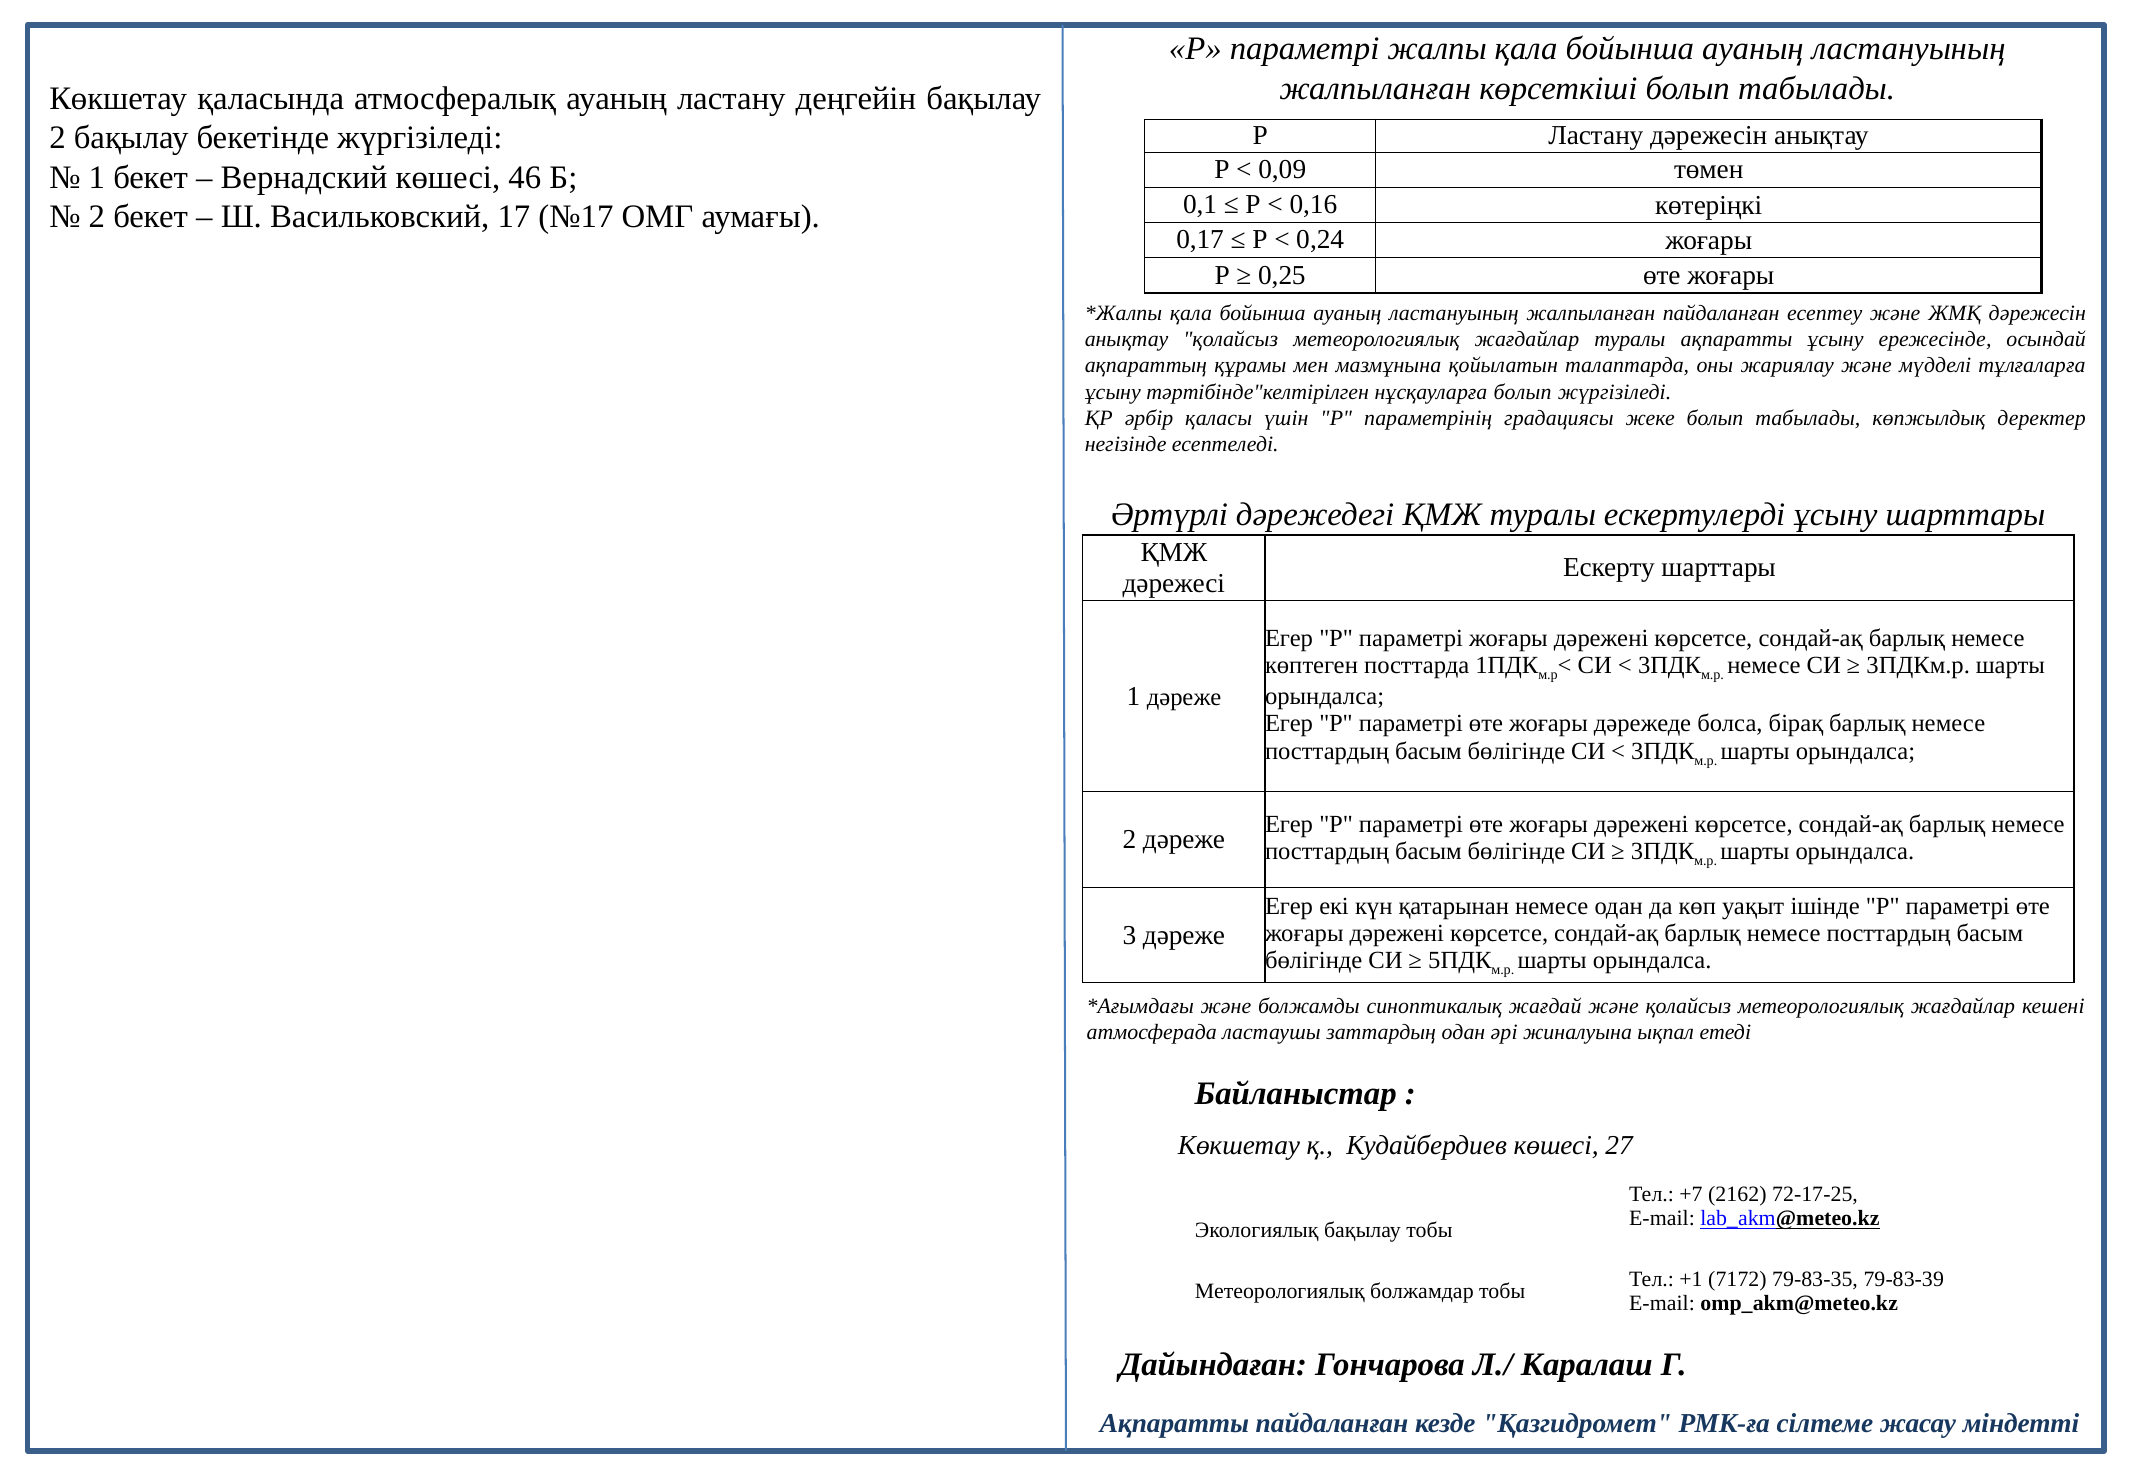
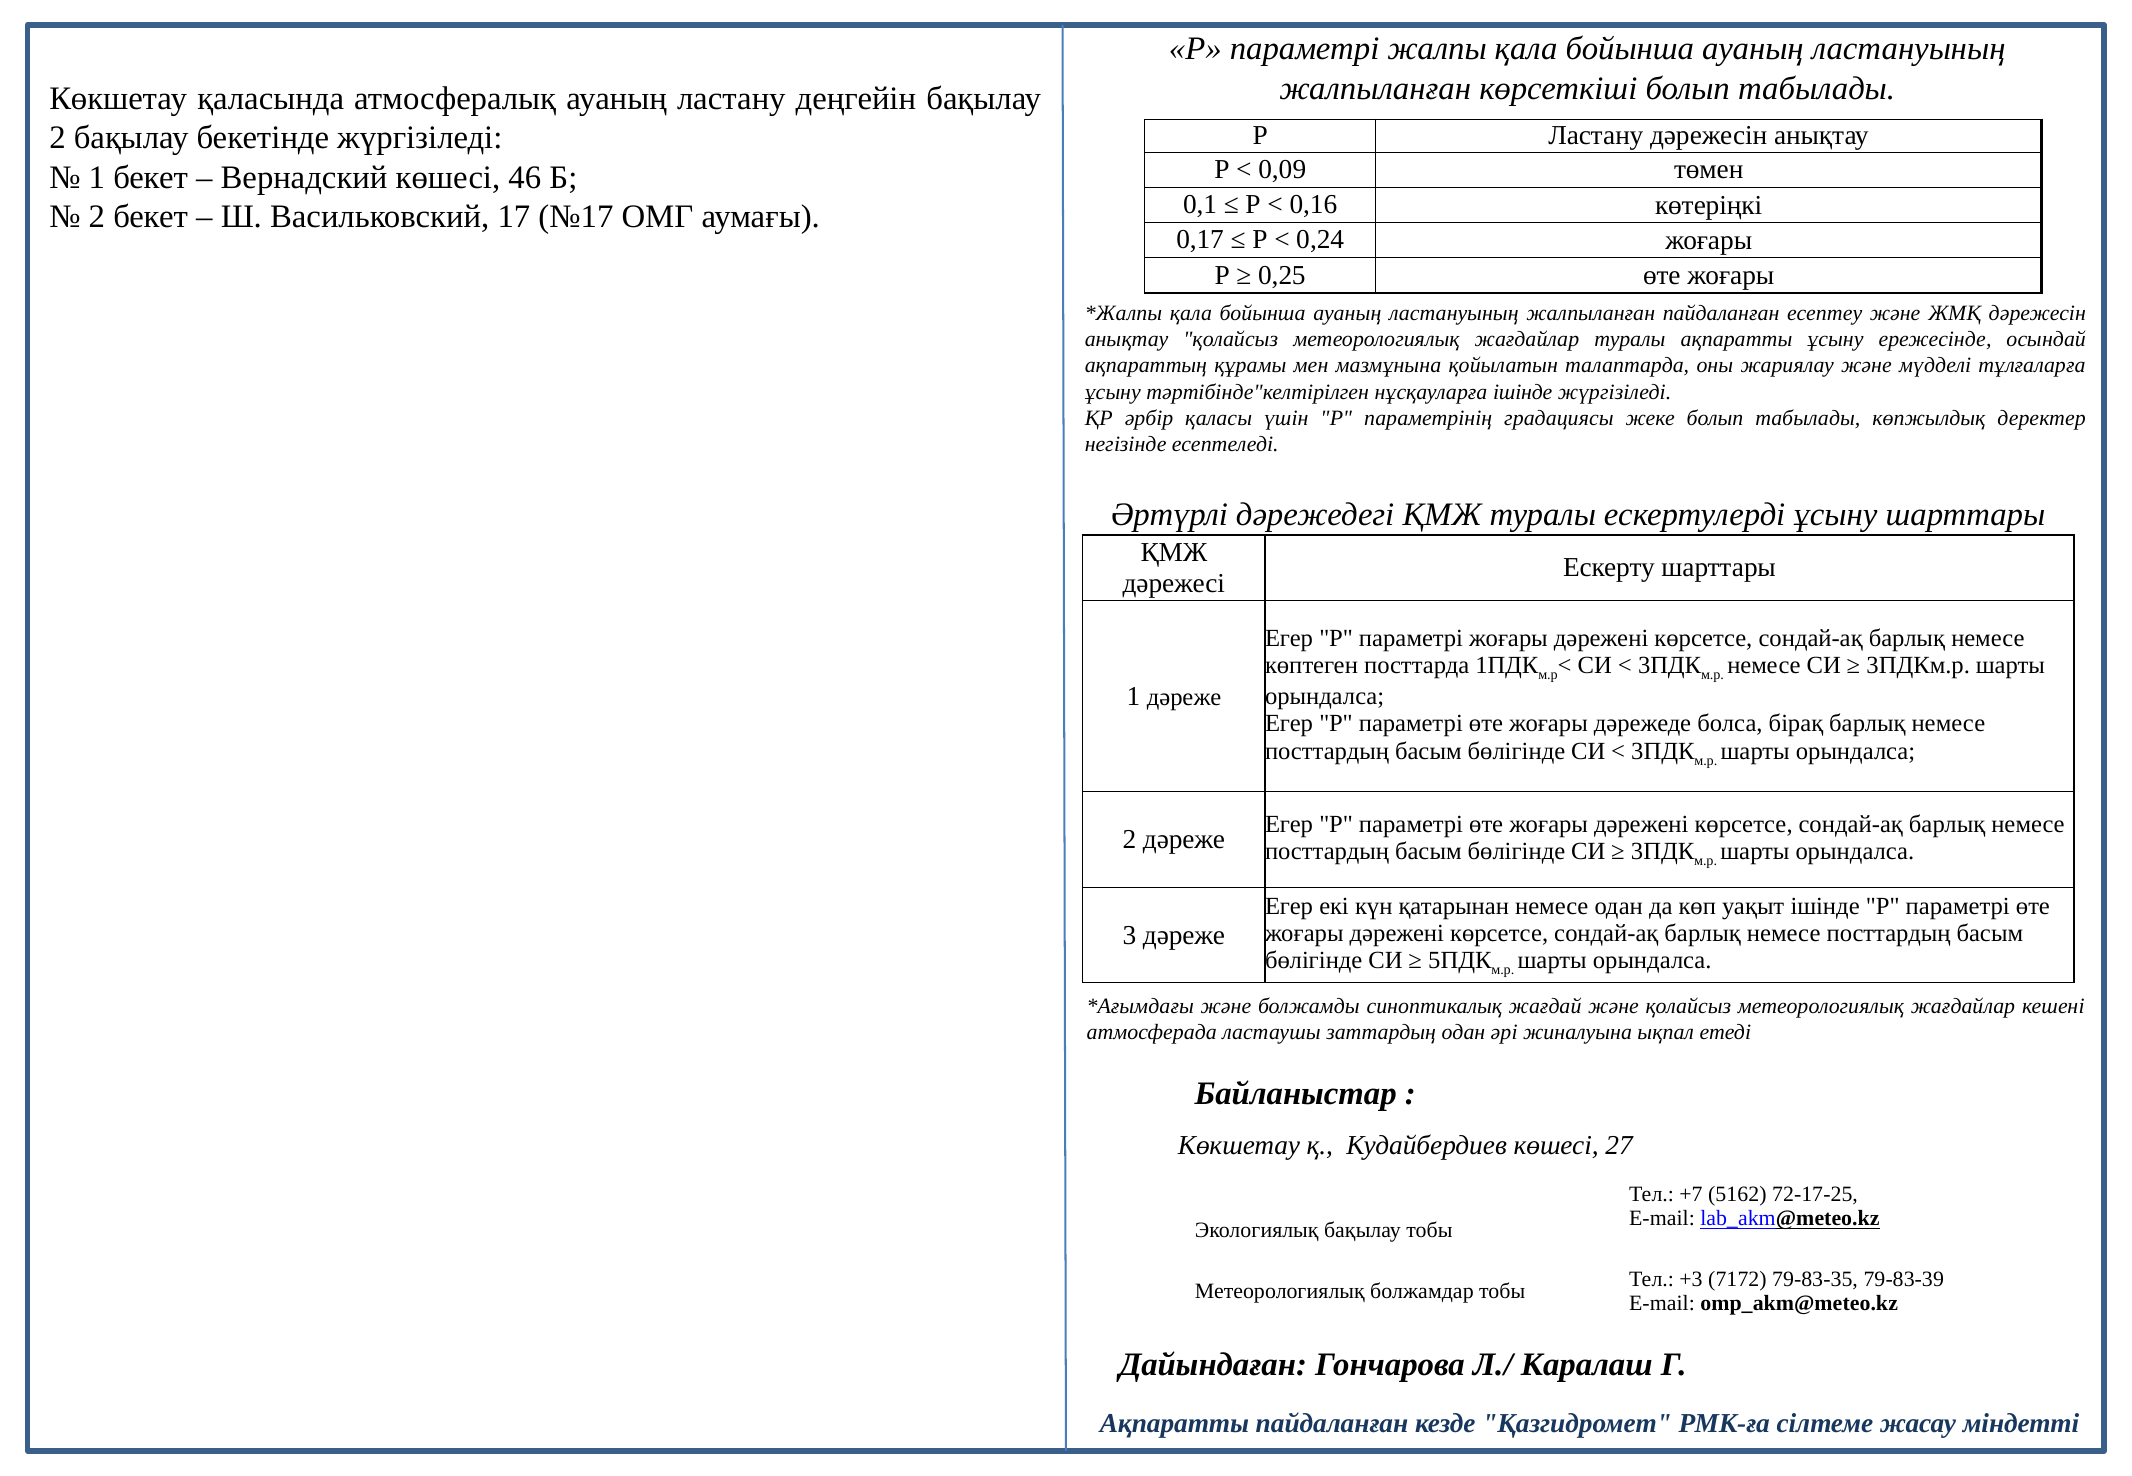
нұсқауларға болып: болып -> ішінде
2162: 2162 -> 5162
+1: +1 -> +3
